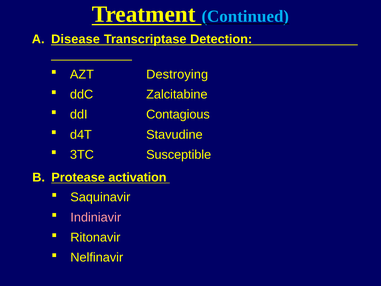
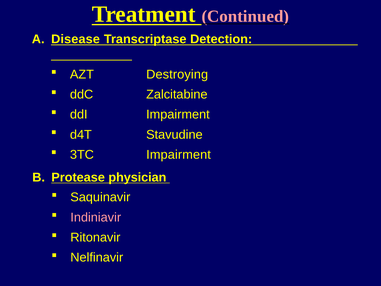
Continued colour: light blue -> pink
ddI Contagious: Contagious -> Impairment
3TC Susceptible: Susceptible -> Impairment
activation: activation -> physician
